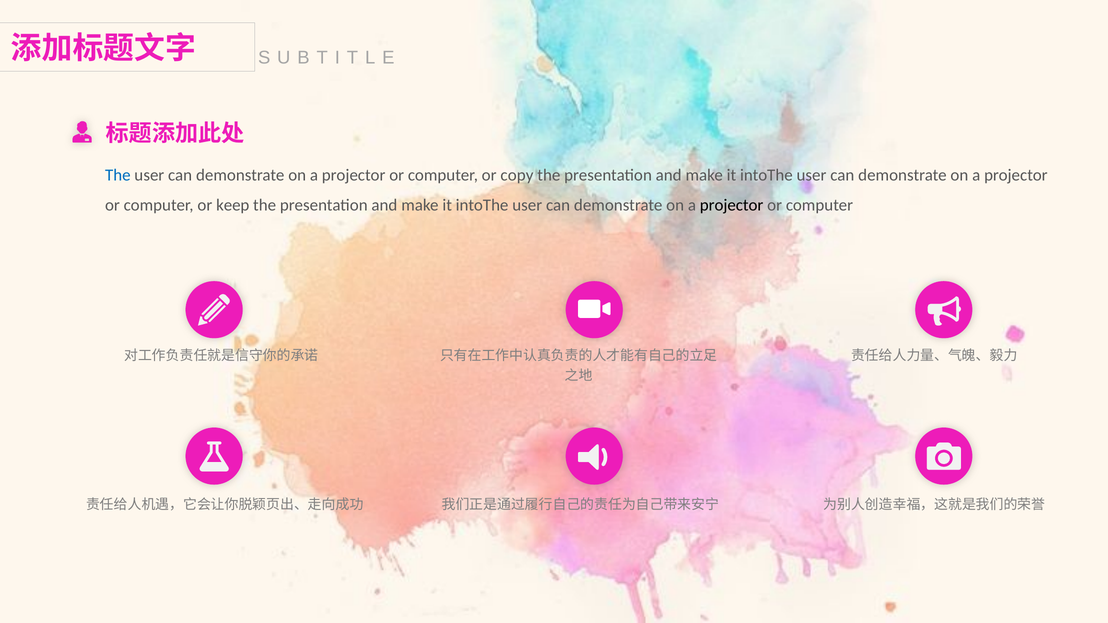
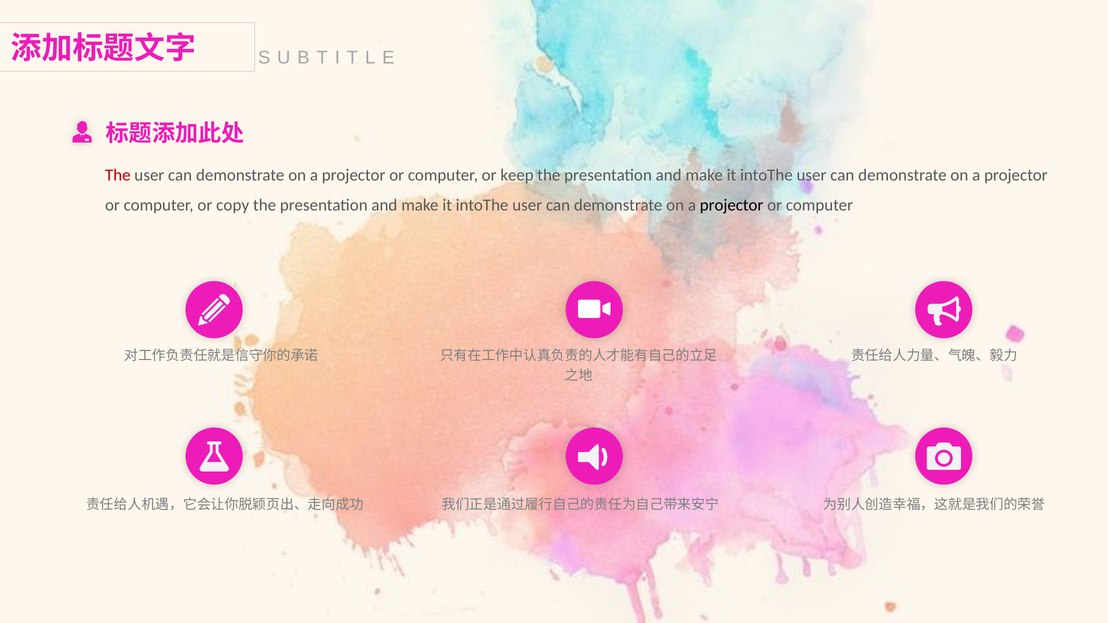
The at (118, 175) colour: blue -> red
copy: copy -> keep
keep: keep -> copy
